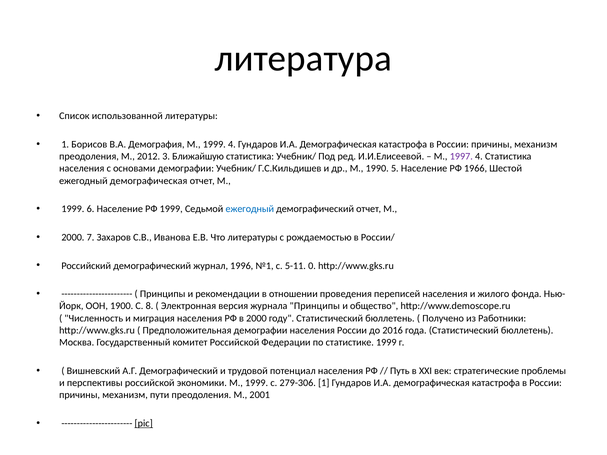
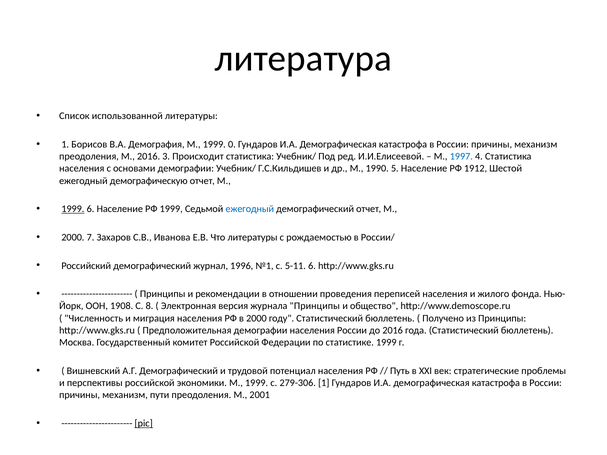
1999 4: 4 -> 0
М 2012: 2012 -> 2016
Ближайшую: Ближайшую -> Происходит
1997 colour: purple -> blue
1966: 1966 -> 1912
ежегодный демографическая: демографическая -> демографическую
1999 at (73, 209) underline: none -> present
5-11 0: 0 -> 6
1900: 1900 -> 1908
из Работники: Работники -> Принципы
